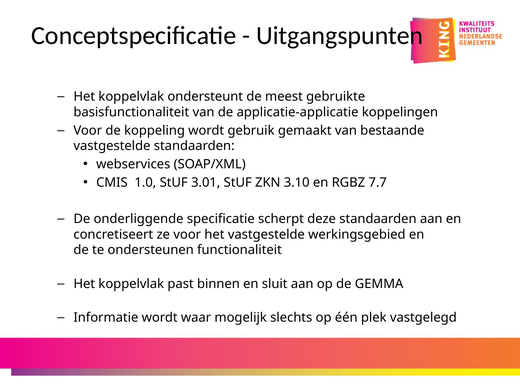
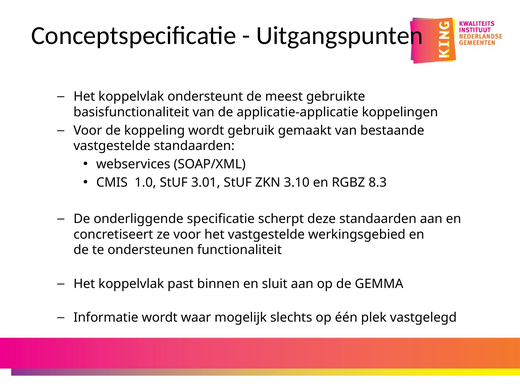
7.7: 7.7 -> 8.3
